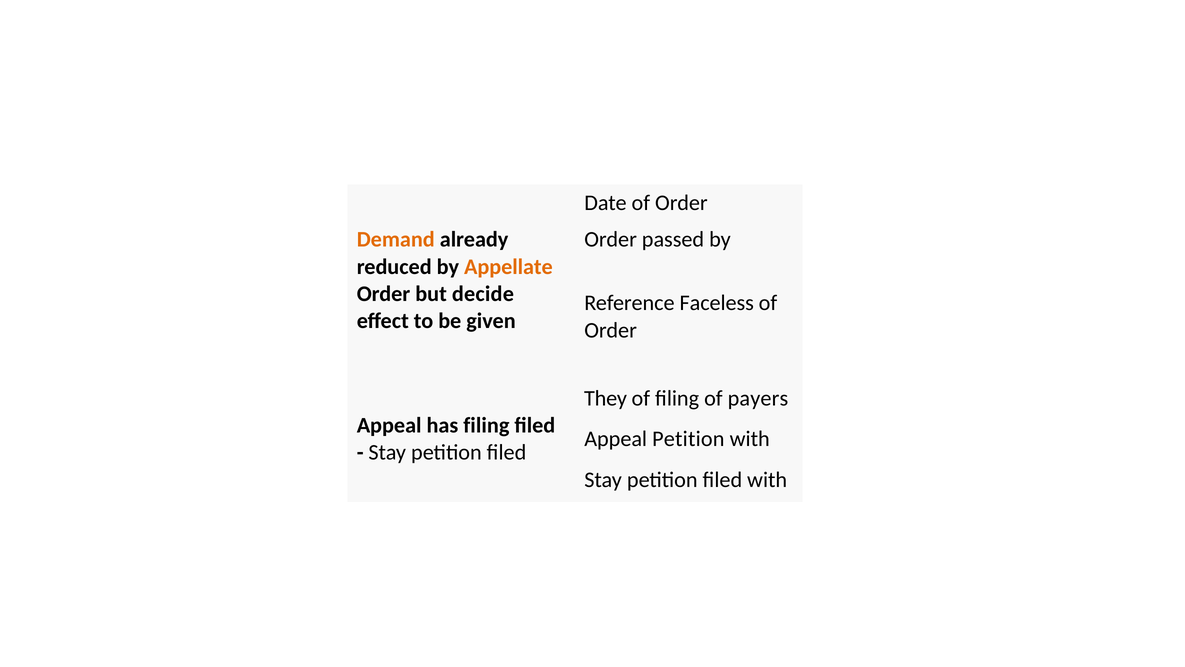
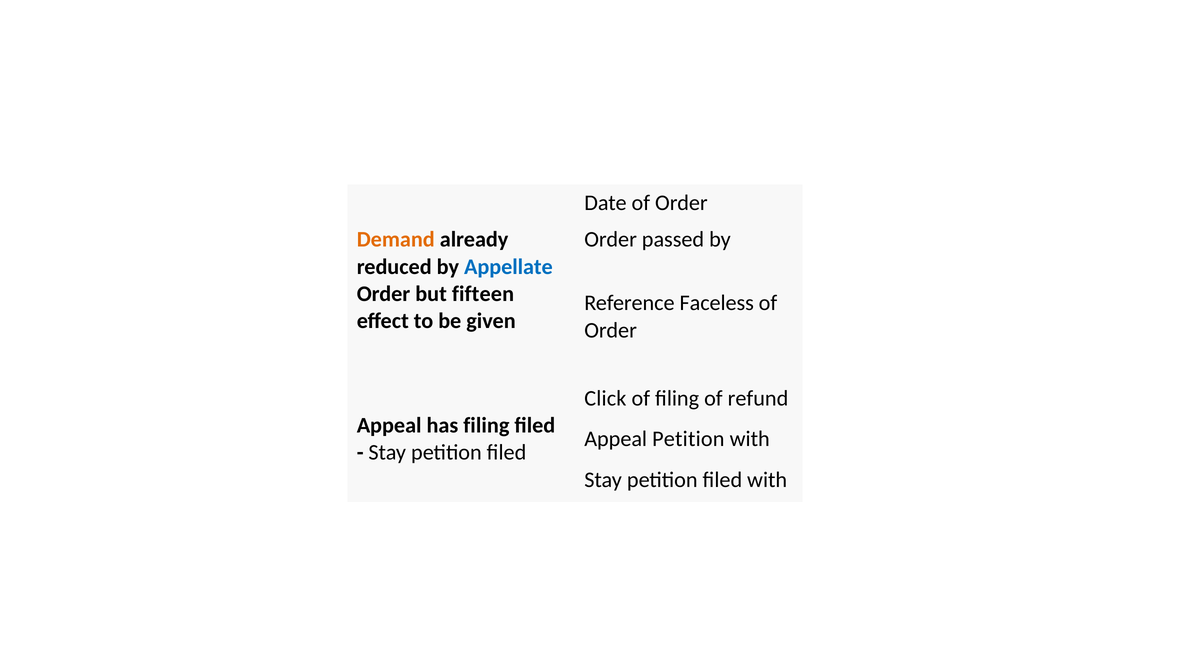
Appellate colour: orange -> blue
decide: decide -> fifteen
They: They -> Click
payers: payers -> refund
